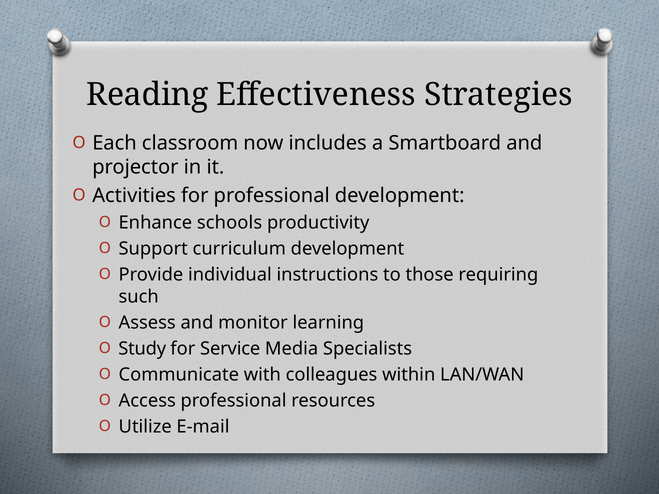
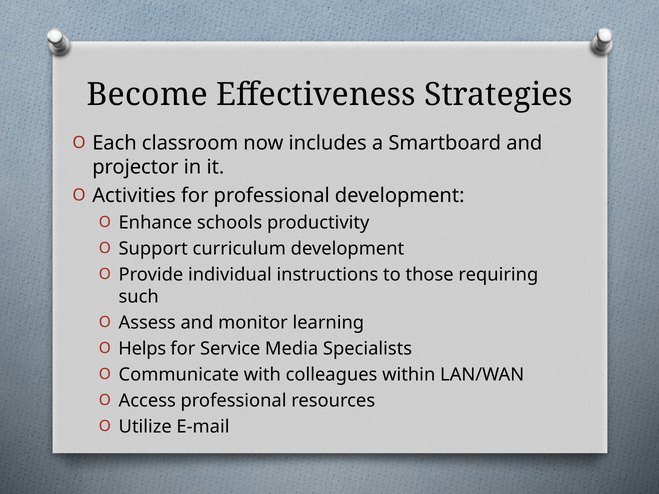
Reading: Reading -> Become
Study: Study -> Helps
